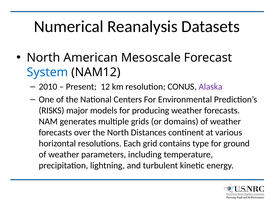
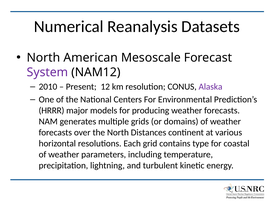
System colour: blue -> purple
RISKS: RISKS -> HRRR
ground: ground -> coastal
